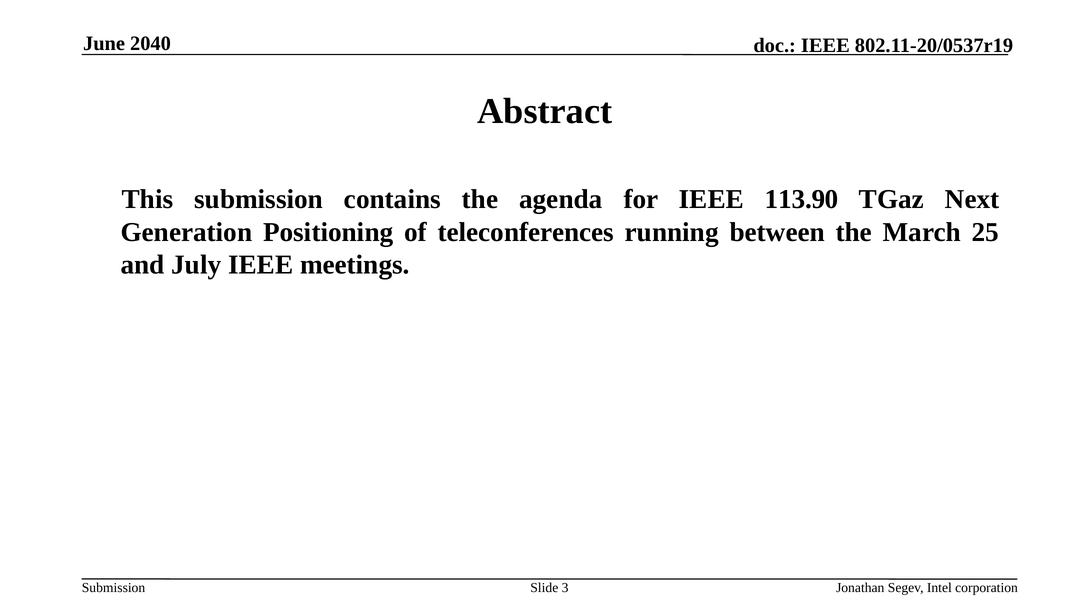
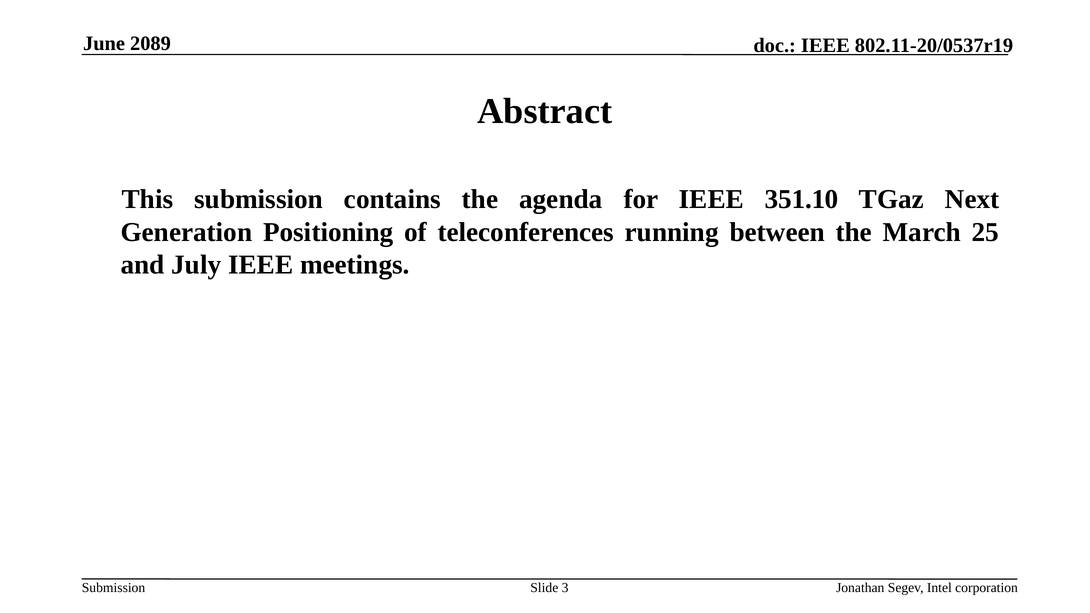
2040: 2040 -> 2089
113.90: 113.90 -> 351.10
